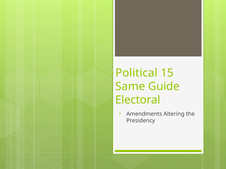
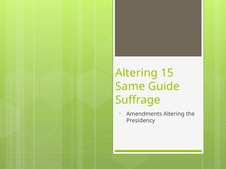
Political at (136, 73): Political -> Altering
Electoral: Electoral -> Suffrage
